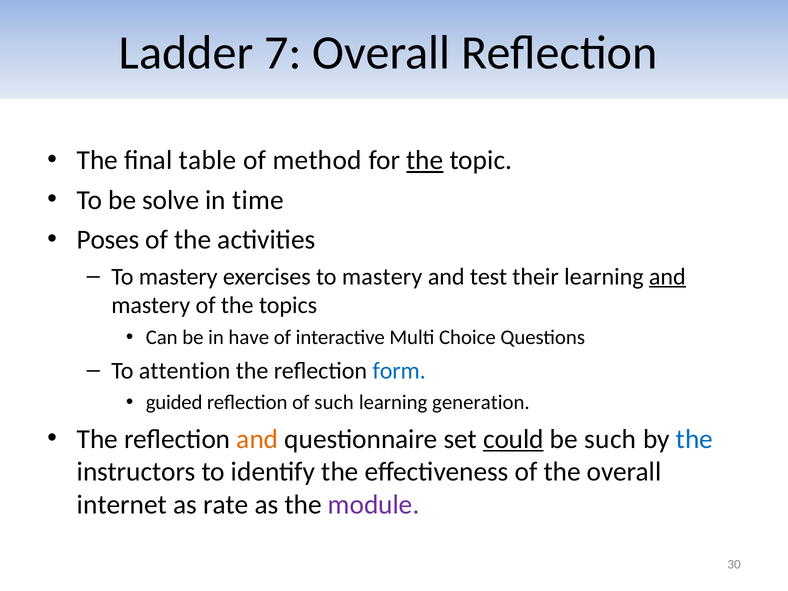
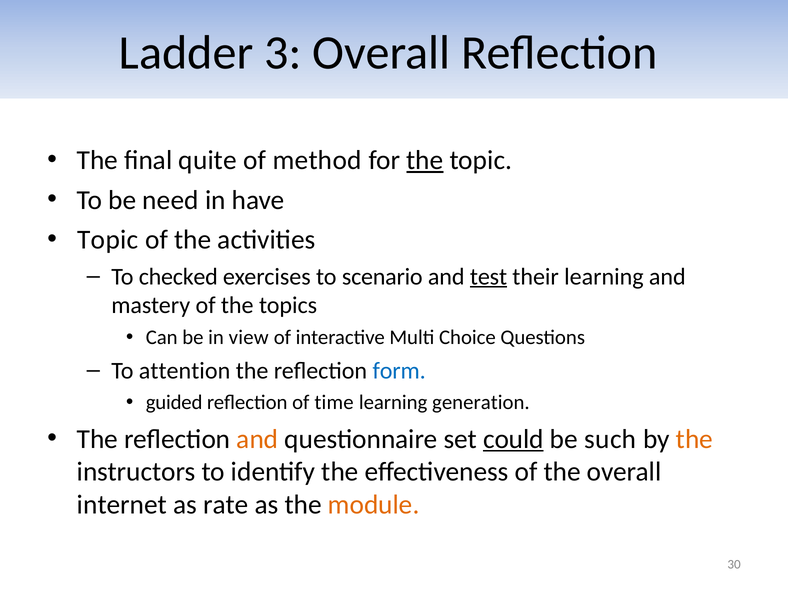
7: 7 -> 3
table: table -> quite
solve: solve -> need
time: time -> have
Poses at (108, 240): Poses -> Topic
mastery at (178, 277): mastery -> checked
exercises to mastery: mastery -> scenario
test underline: none -> present
and at (667, 277) underline: present -> none
have: have -> view
of such: such -> time
the at (694, 439) colour: blue -> orange
module colour: purple -> orange
